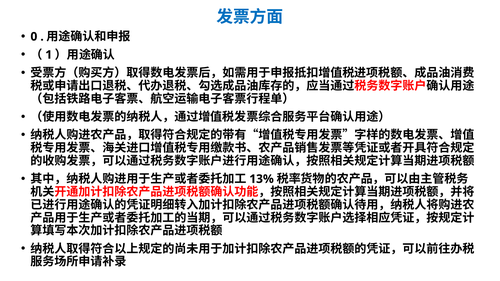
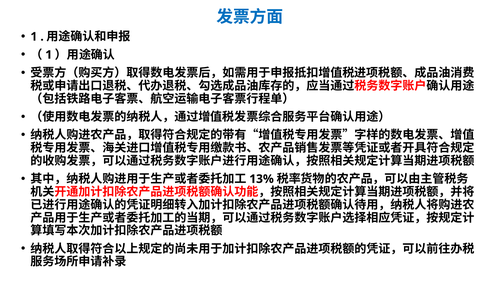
0 at (34, 37): 0 -> 1
